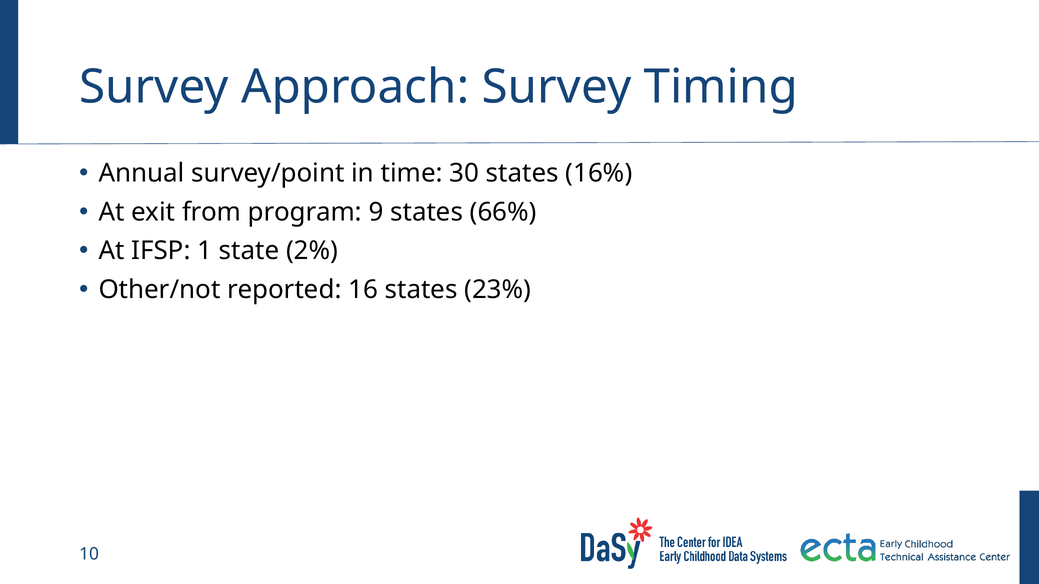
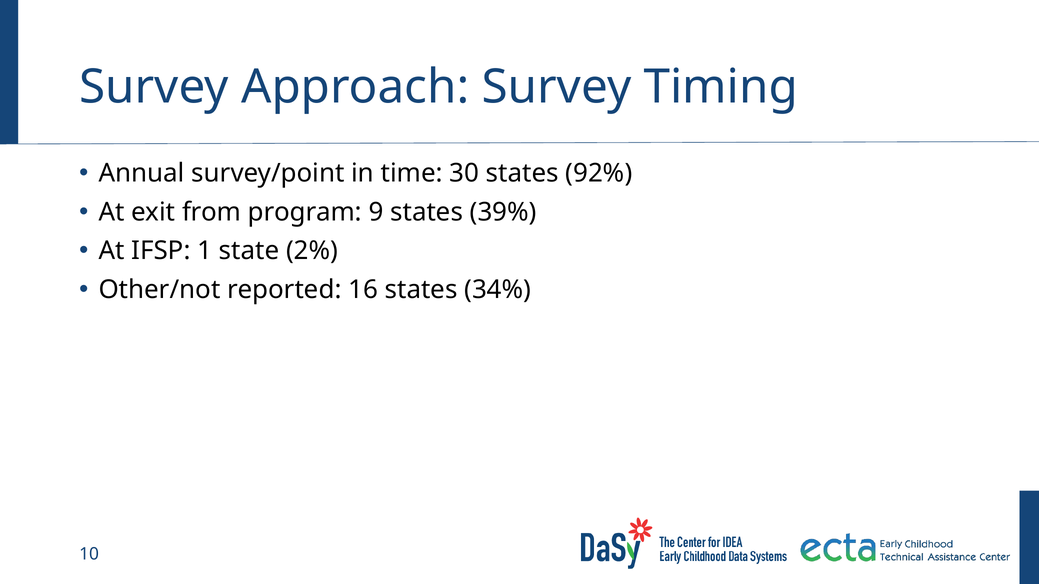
16%: 16% -> 92%
66%: 66% -> 39%
23%: 23% -> 34%
